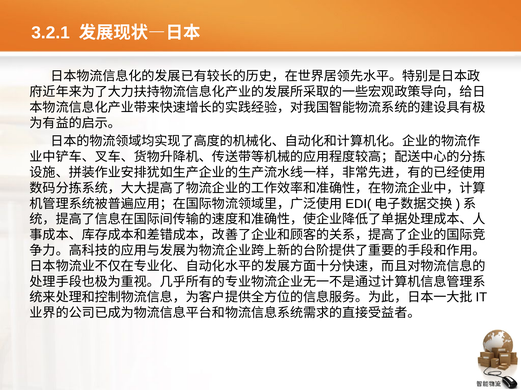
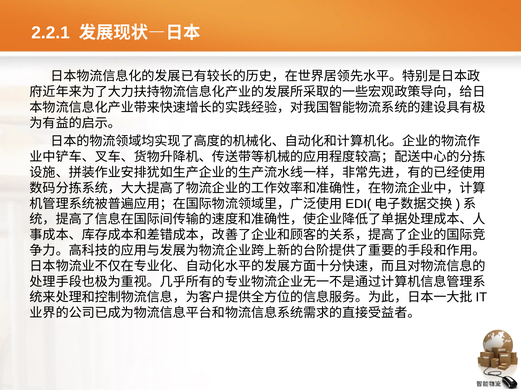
3.2.1: 3.2.1 -> 2.2.1
